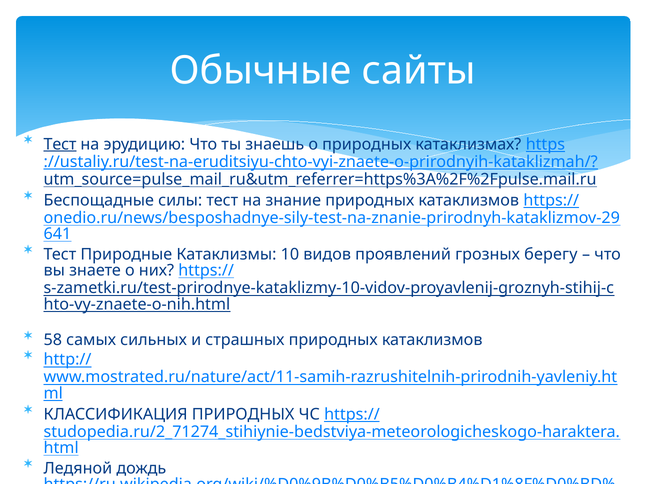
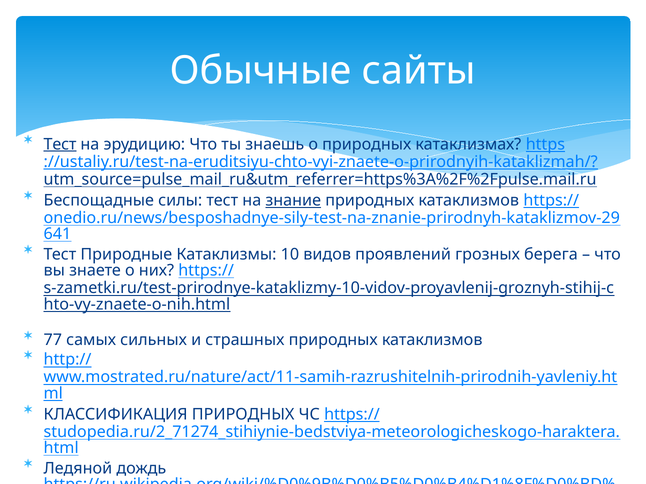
знание underline: none -> present
берегу: берегу -> берега
58: 58 -> 77
